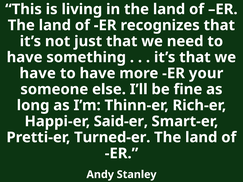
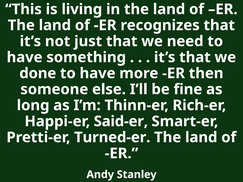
have at (38, 73): have -> done
your: your -> then
